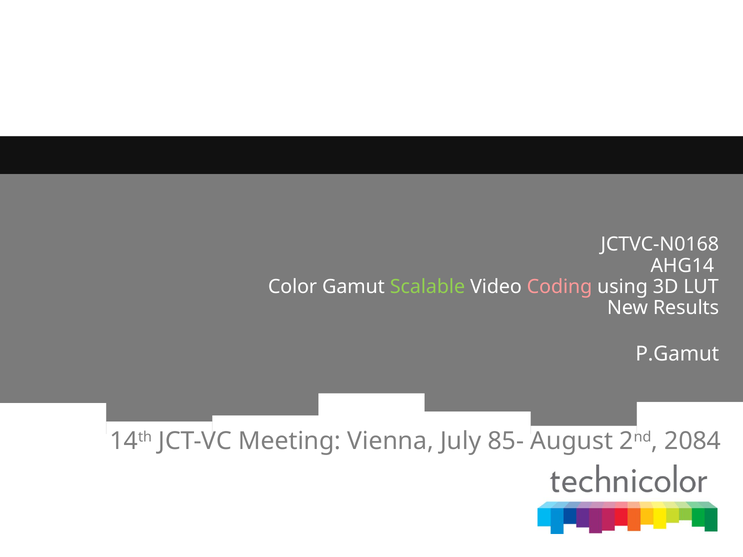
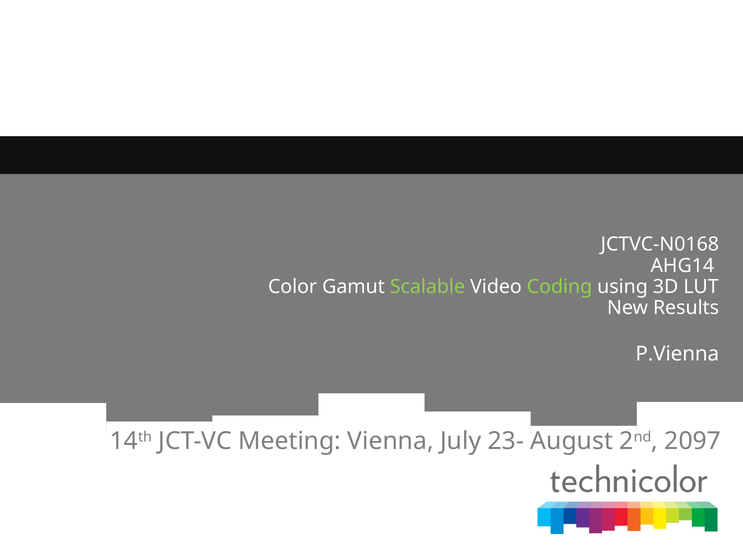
Coding colour: pink -> light green
P.Gamut: P.Gamut -> P.Vienna
85-: 85- -> 23-
2084: 2084 -> 2097
